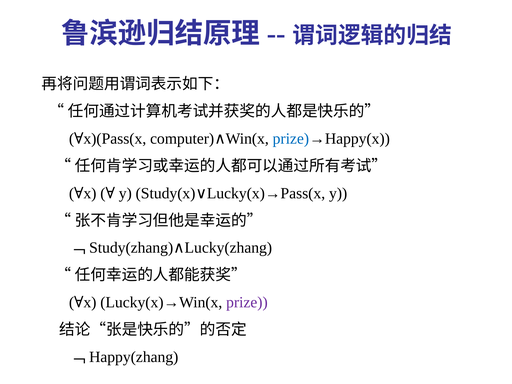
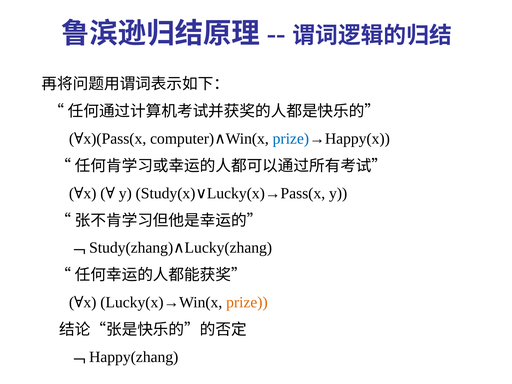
prize at (247, 302) colour: purple -> orange
